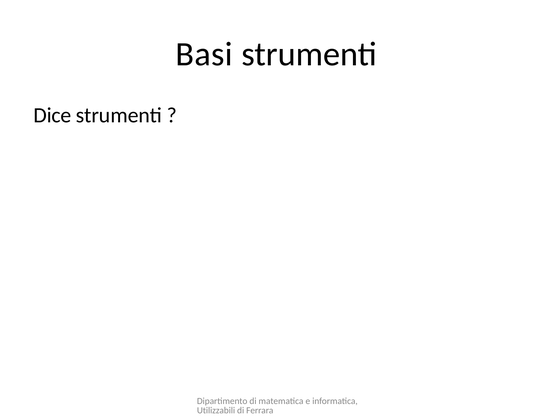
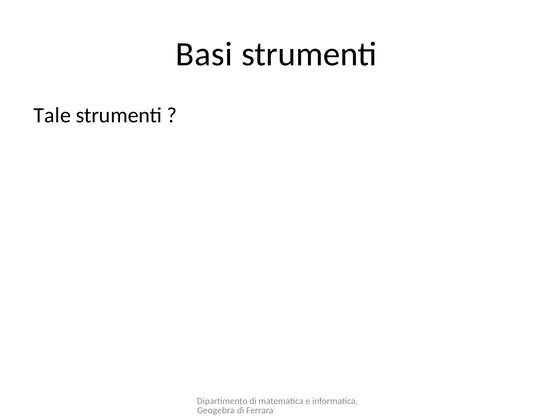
Dice: Dice -> Tale
Utilizzabili: Utilizzabili -> Geogebra
